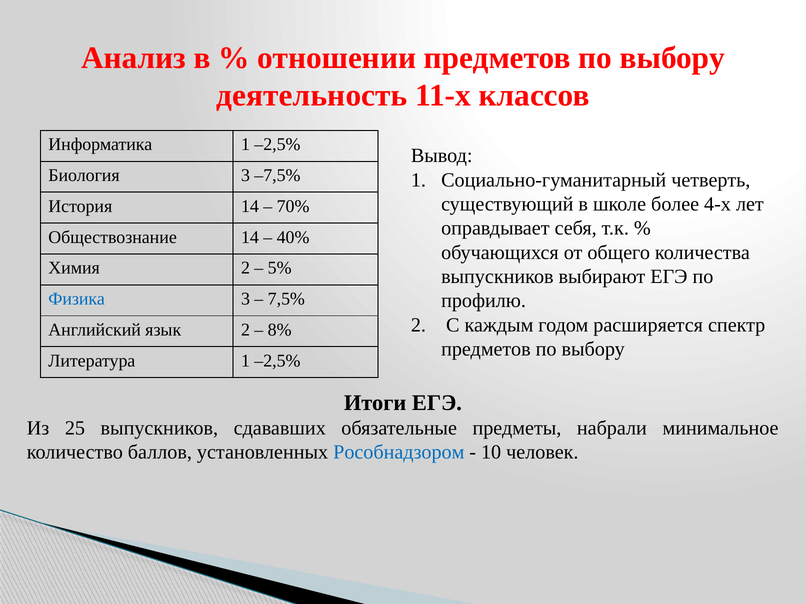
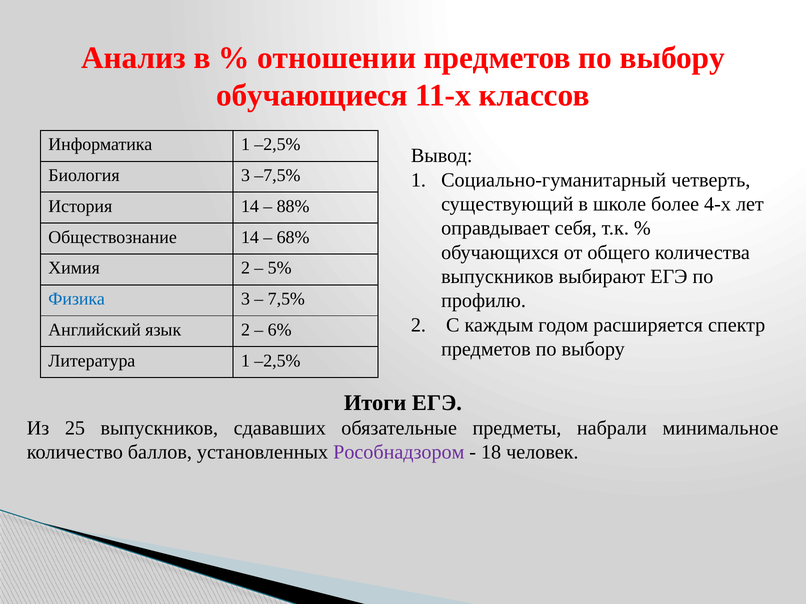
деятельность: деятельность -> обучающиеся
70%: 70% -> 88%
40%: 40% -> 68%
8%: 8% -> 6%
Рособнадзором colour: blue -> purple
10: 10 -> 18
